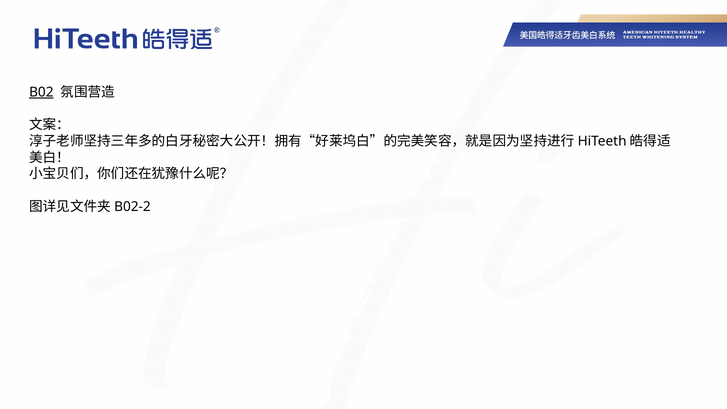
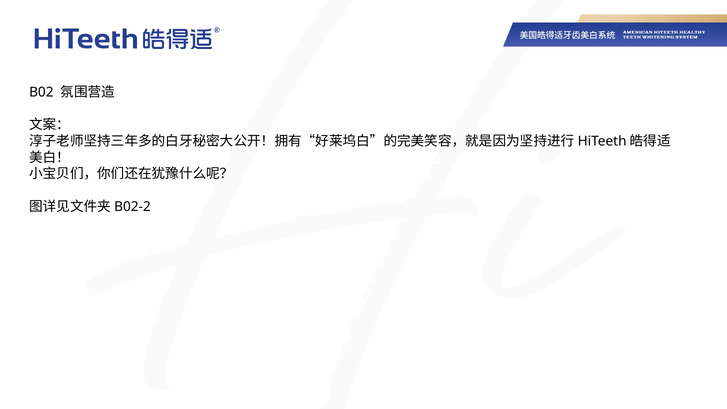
B02 underline: present -> none
